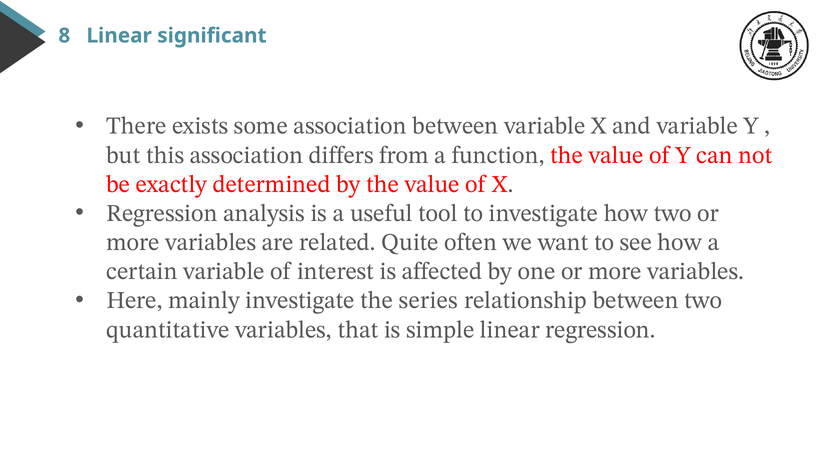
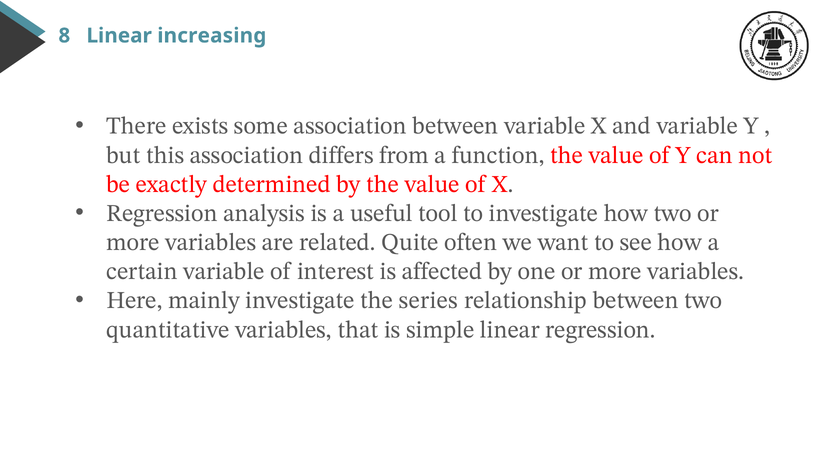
significant: significant -> increasing
